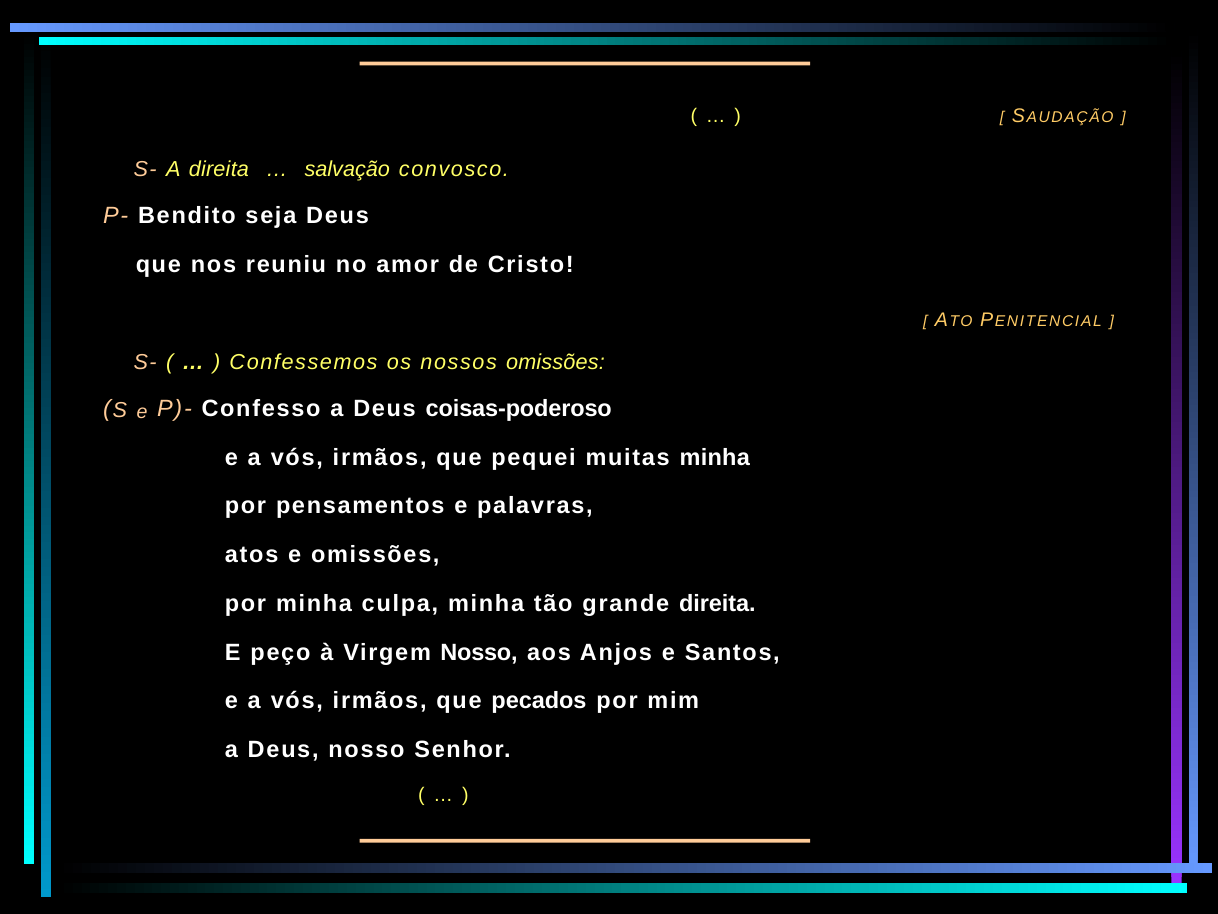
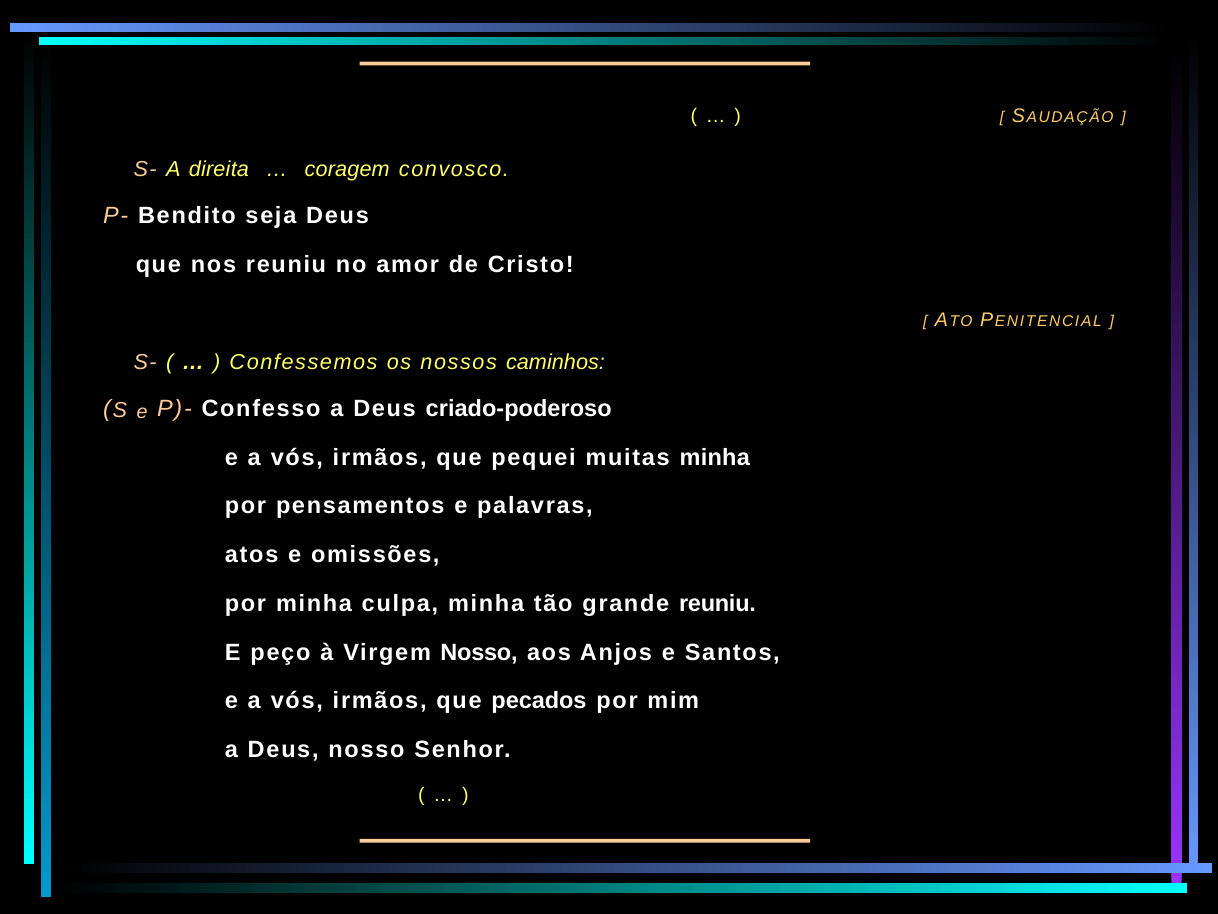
salvação: salvação -> coragem
nossos omissões: omissões -> caminhos
coisas-poderoso: coisas-poderoso -> criado-poderoso
grande direita: direita -> reuniu
